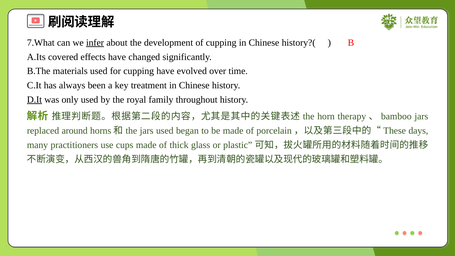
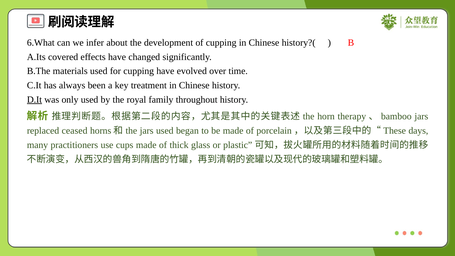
7.What: 7.What -> 6.What
infer underline: present -> none
around: around -> ceased
